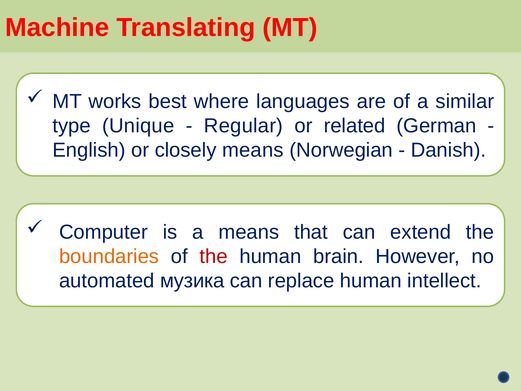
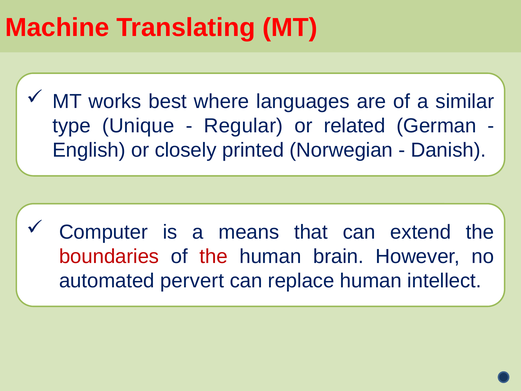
closely means: means -> printed
boundaries colour: orange -> red
музика: музика -> pervert
